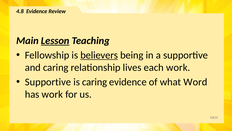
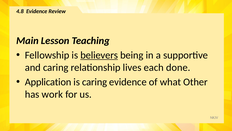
Lesson underline: present -> none
each work: work -> done
Supportive at (48, 82): Supportive -> Application
Word: Word -> Other
